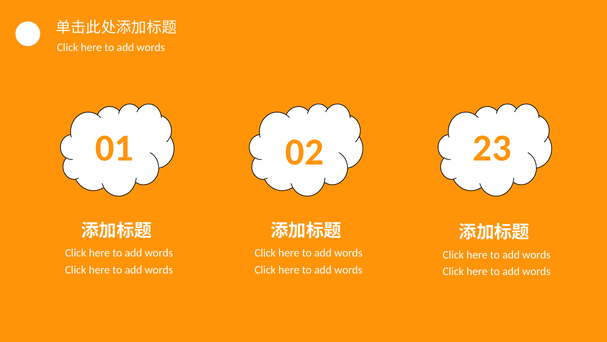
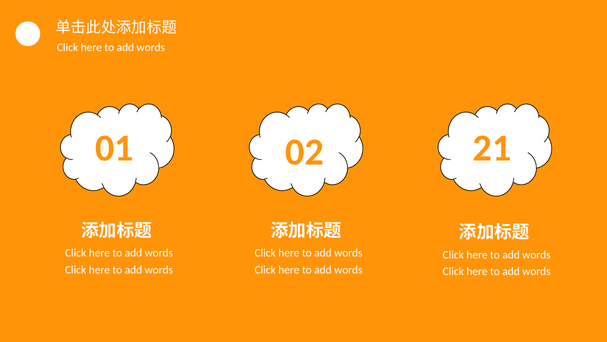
23: 23 -> 21
